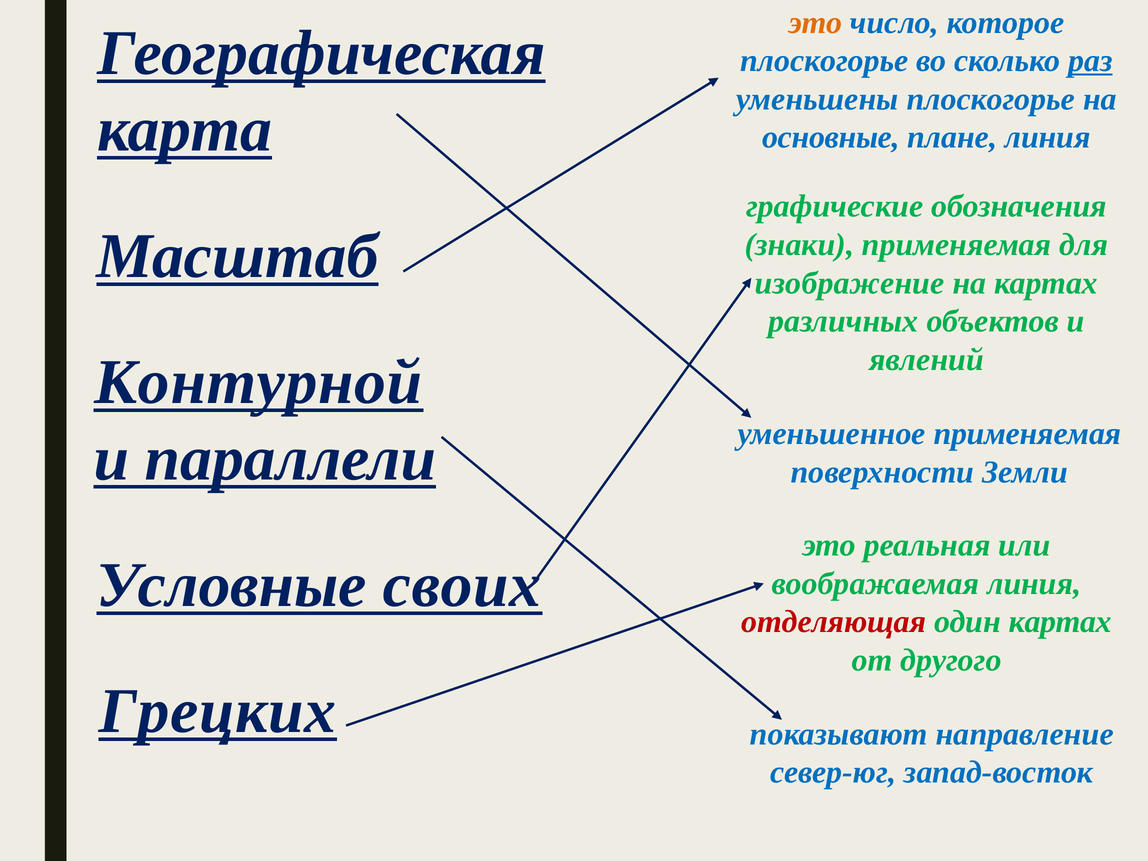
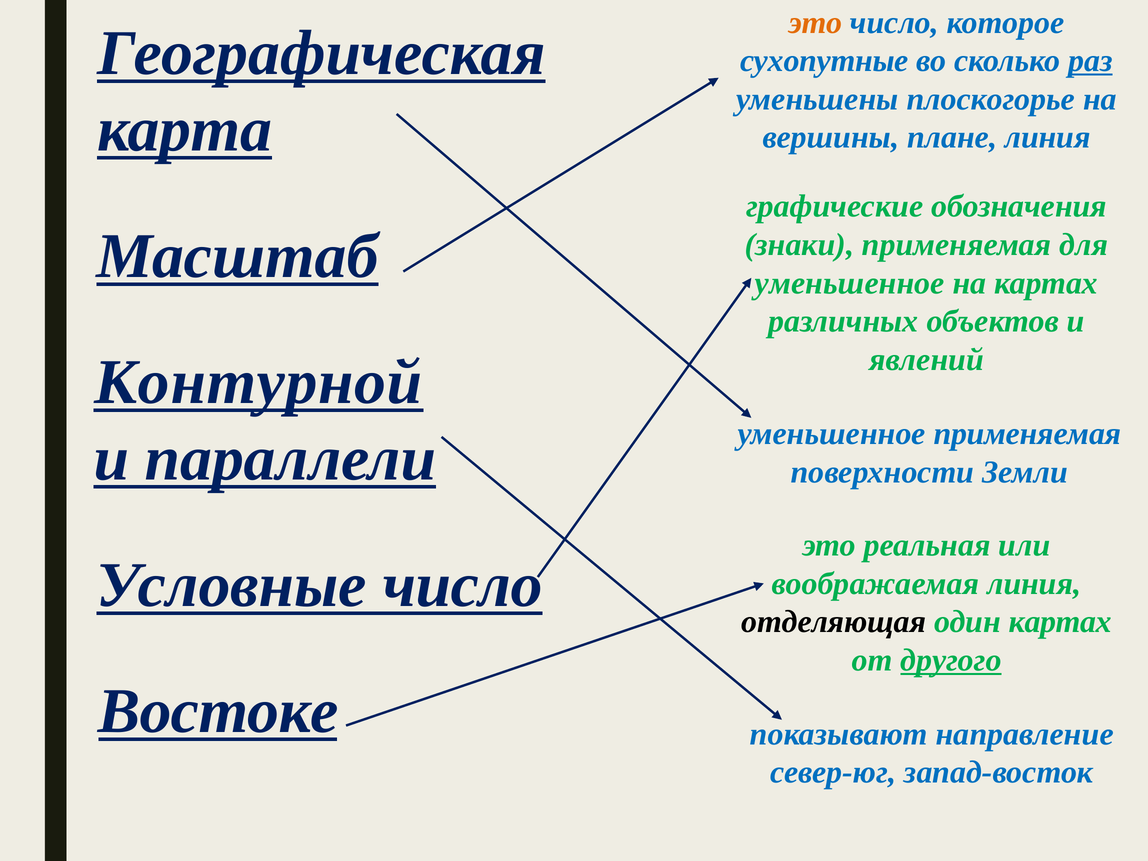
плоскогорье at (824, 61): плоскогорье -> сухопутные
основные: основные -> вершины
изображение at (850, 283): изображение -> уменьшенное
Условные своих: своих -> число
отделяющая colour: red -> black
другого underline: none -> present
Грецких: Грецких -> Востоке
